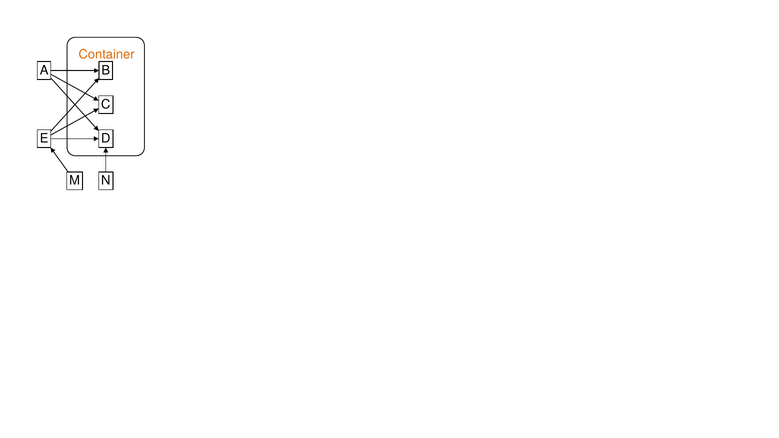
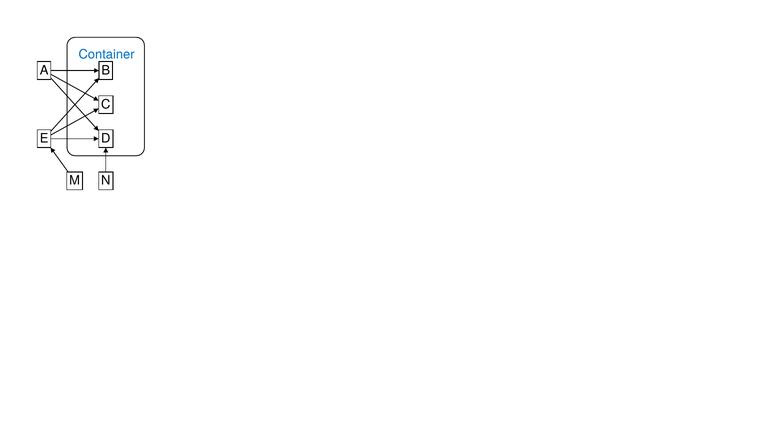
Container colour: orange -> blue
